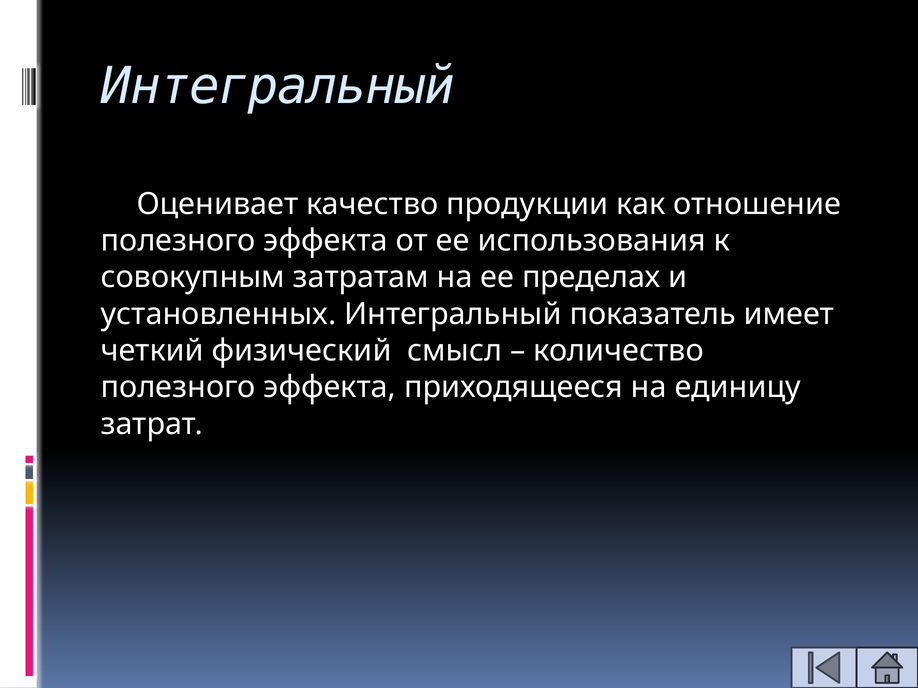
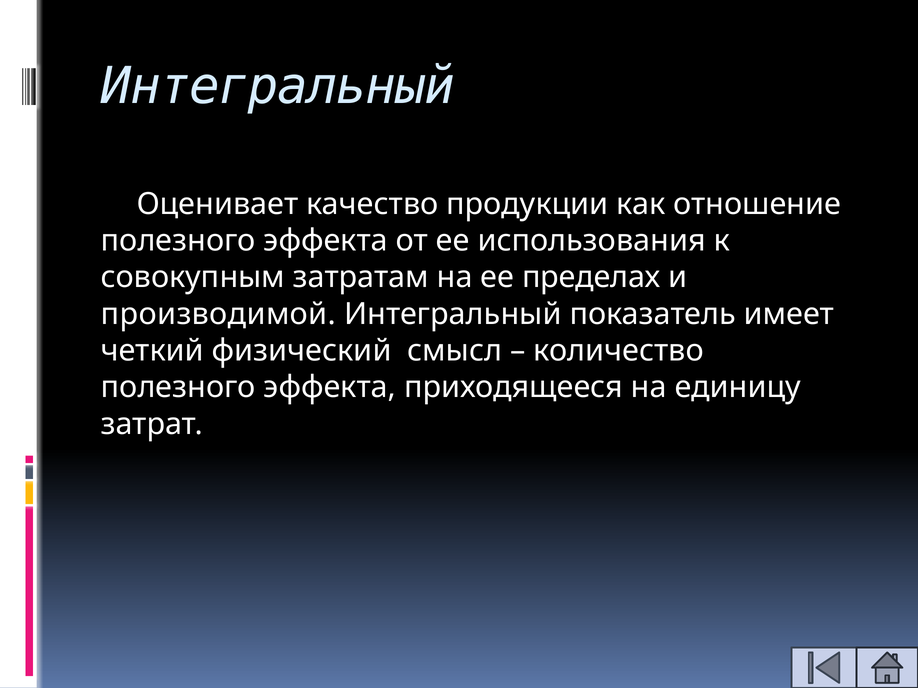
установленных: установленных -> производимой
